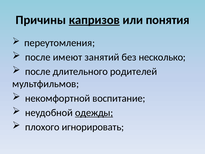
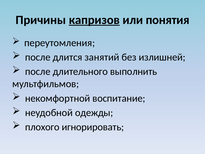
имеют: имеют -> длится
несколько: несколько -> излишней
родителей: родителей -> выполнить
одежды underline: present -> none
